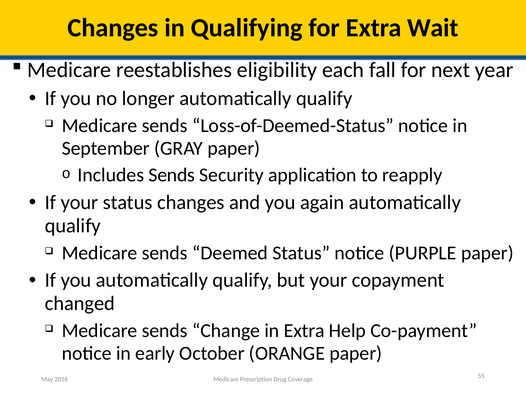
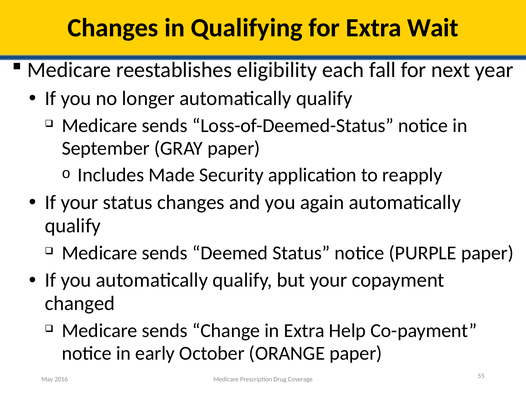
Includes Sends: Sends -> Made
